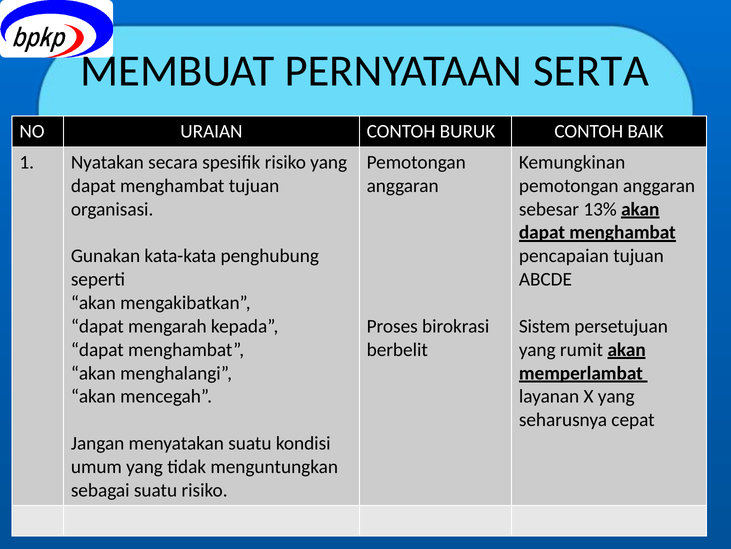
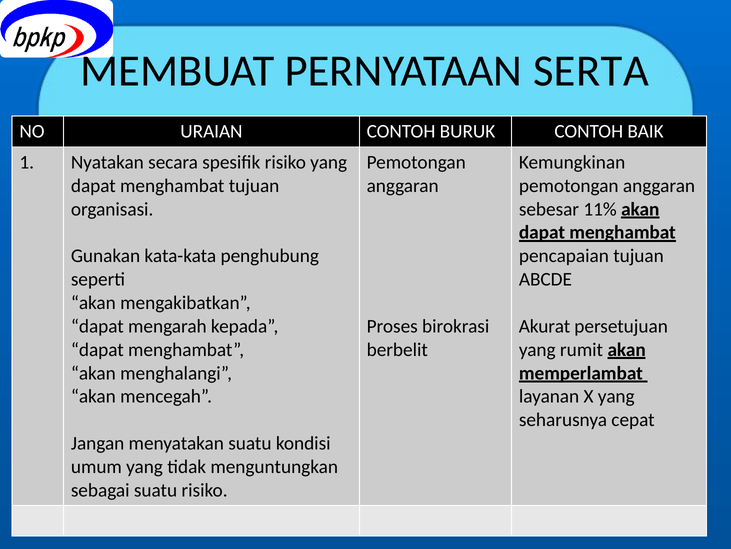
13%: 13% -> 11%
Sistem: Sistem -> Akurat
